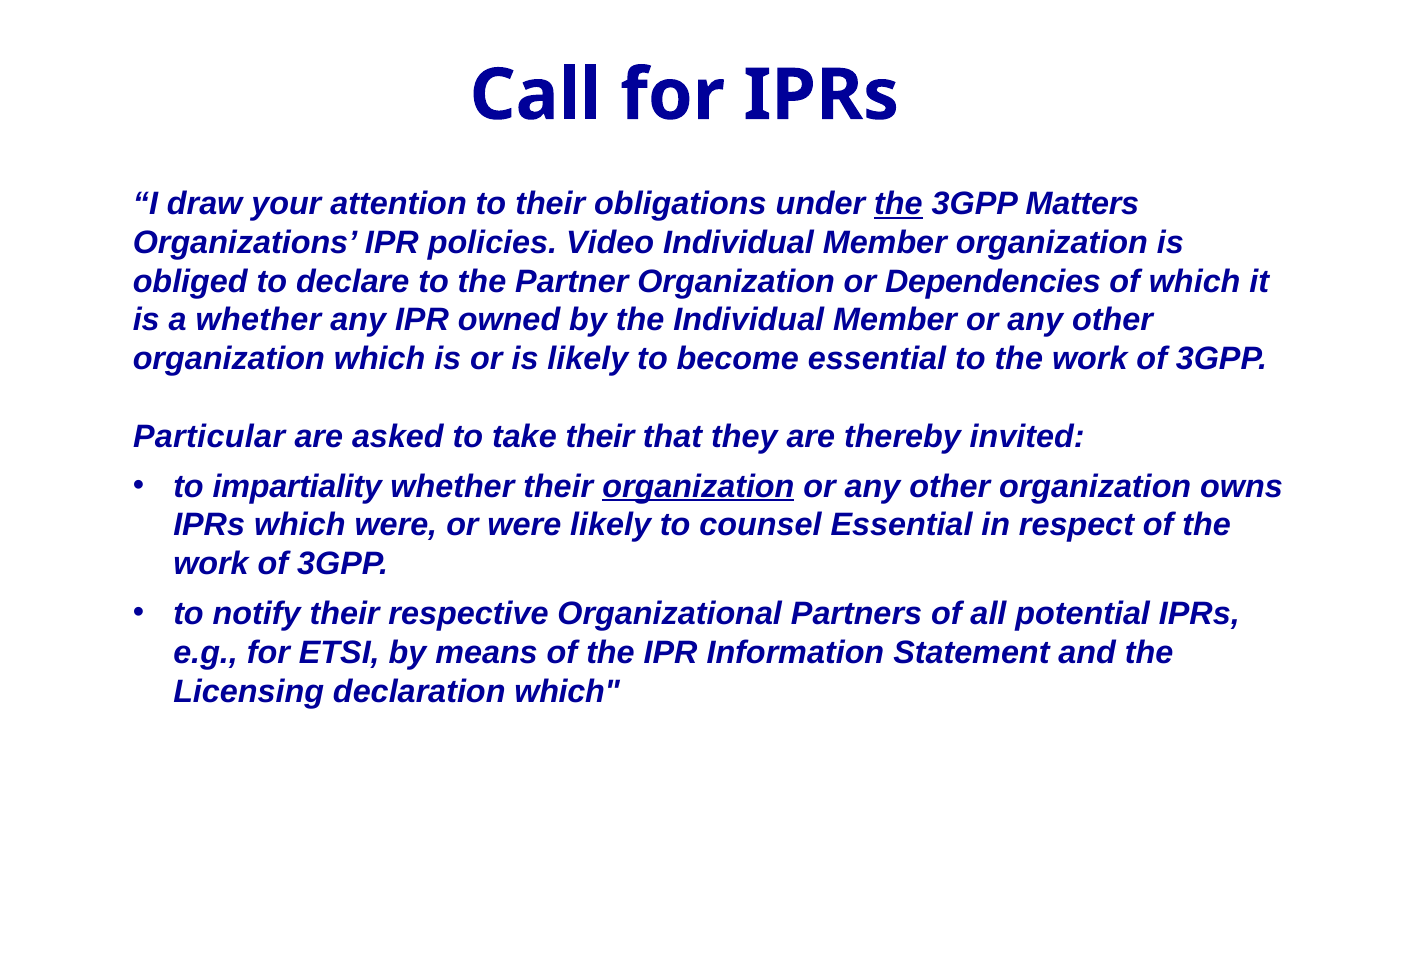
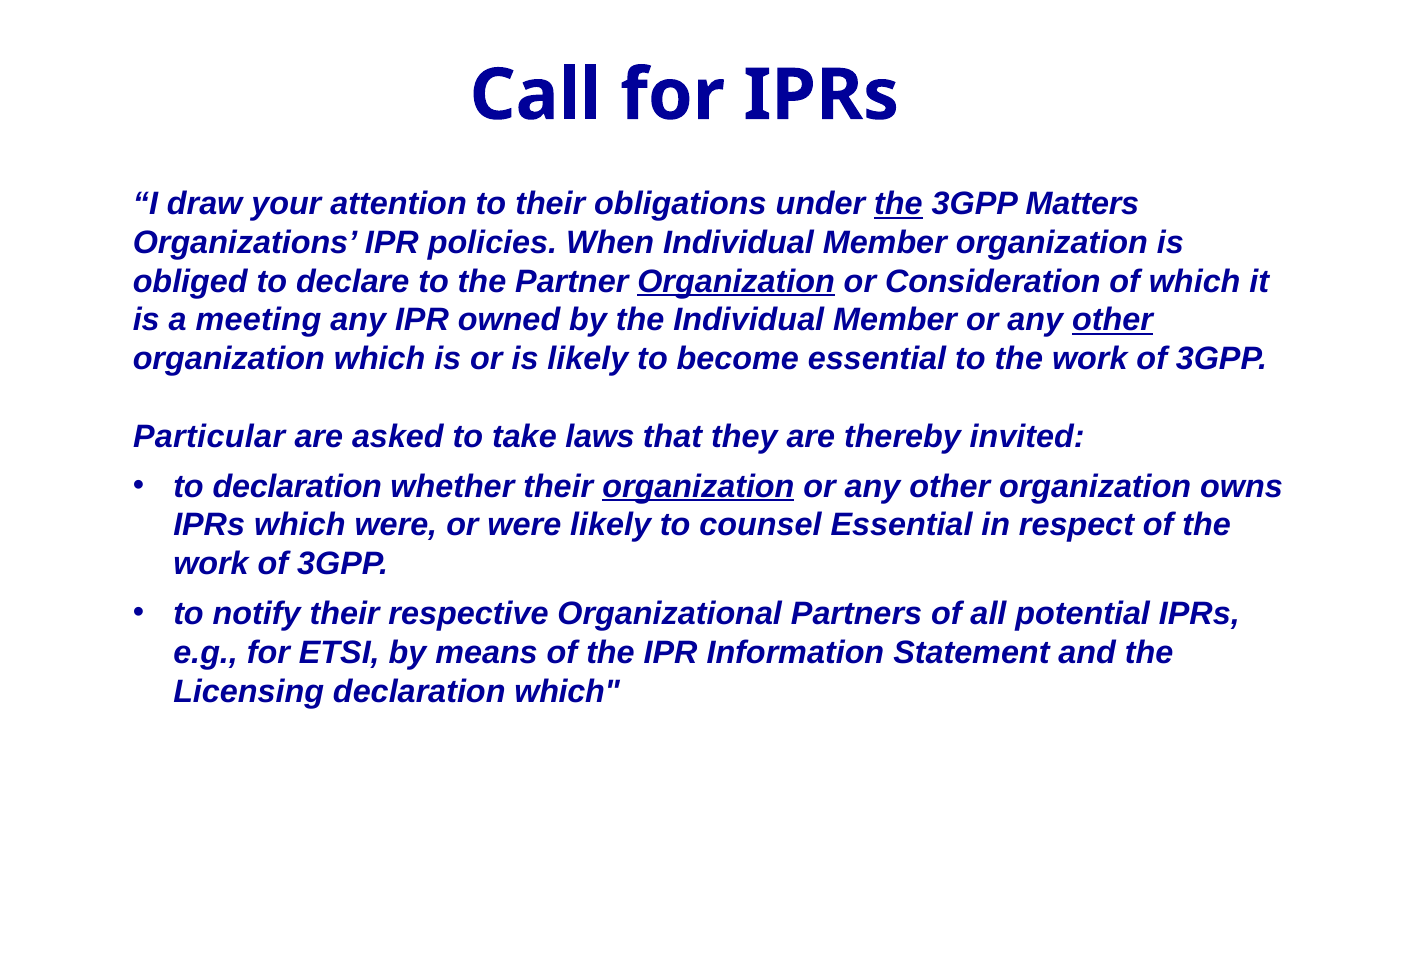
Video: Video -> When
Organization at (736, 281) underline: none -> present
Dependencies: Dependencies -> Consideration
a whether: whether -> meeting
other at (1112, 320) underline: none -> present
take their: their -> laws
to impartiality: impartiality -> declaration
